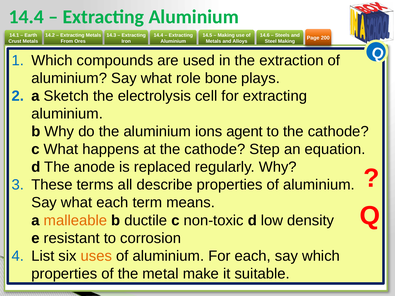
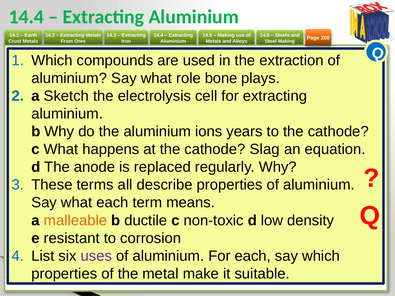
agent: agent -> years
Step: Step -> Slag
uses colour: orange -> purple
